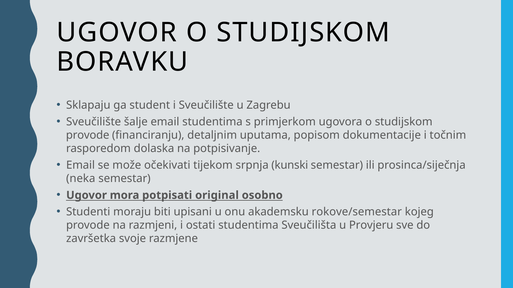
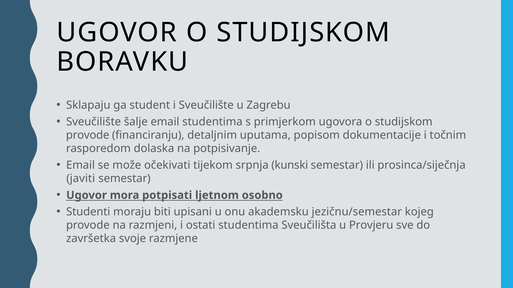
neka: neka -> javiti
original: original -> ljetnom
rokove/semestar: rokove/semestar -> jezičnu/semestar
